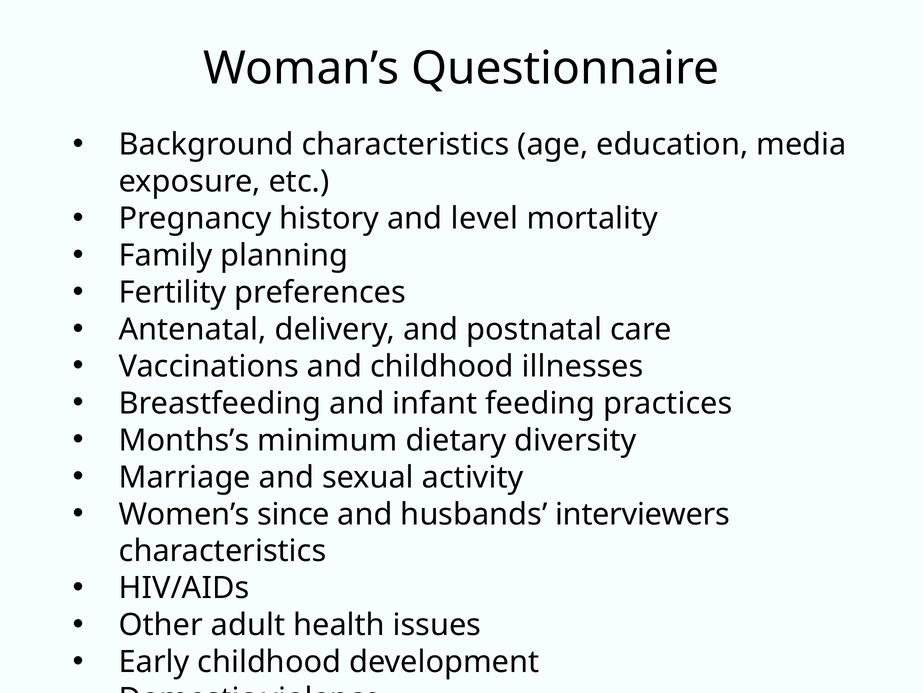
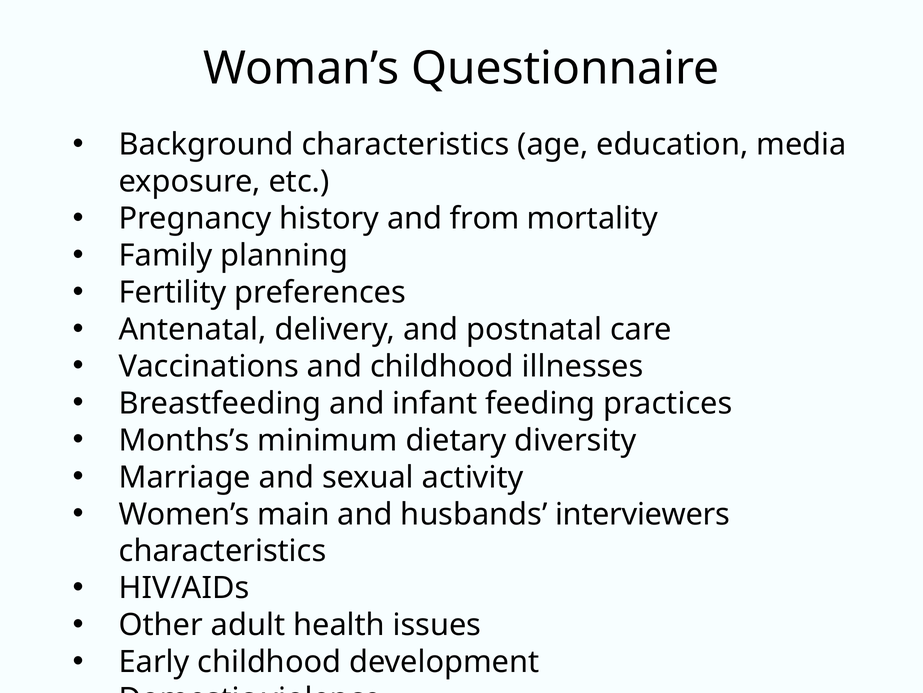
level: level -> from
since: since -> main
